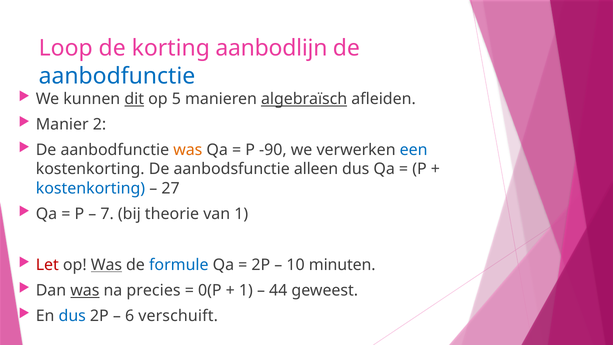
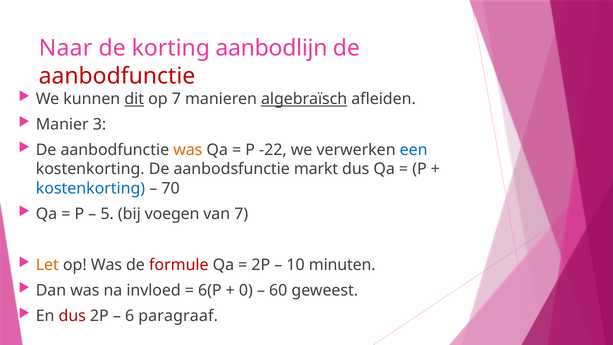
Loop: Loop -> Naar
aanbodfunctie at (117, 76) colour: blue -> red
op 5: 5 -> 7
2: 2 -> 3
-90: -90 -> -22
alleen: alleen -> markt
27: 27 -> 70
7: 7 -> 5
theorie: theorie -> voegen
van 1: 1 -> 7
Let colour: red -> orange
Was at (106, 265) underline: present -> none
formule colour: blue -> red
was at (85, 290) underline: present -> none
precies: precies -> invloed
0(P: 0(P -> 6(P
1 at (246, 290): 1 -> 0
44: 44 -> 60
dus at (72, 316) colour: blue -> red
verschuift: verschuift -> paragraaf
